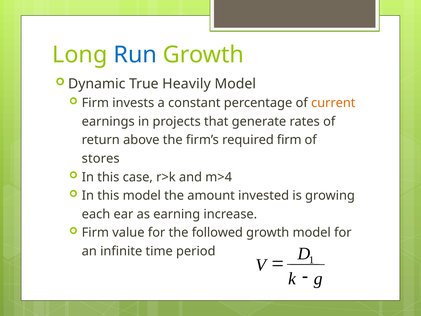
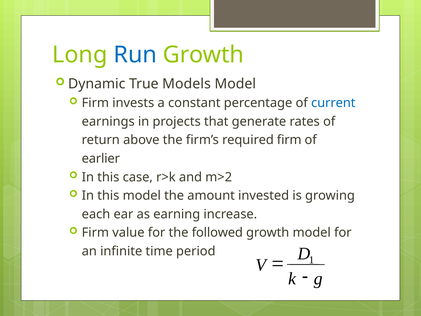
Heavily: Heavily -> Models
current colour: orange -> blue
stores: stores -> earlier
m>4: m>4 -> m>2
